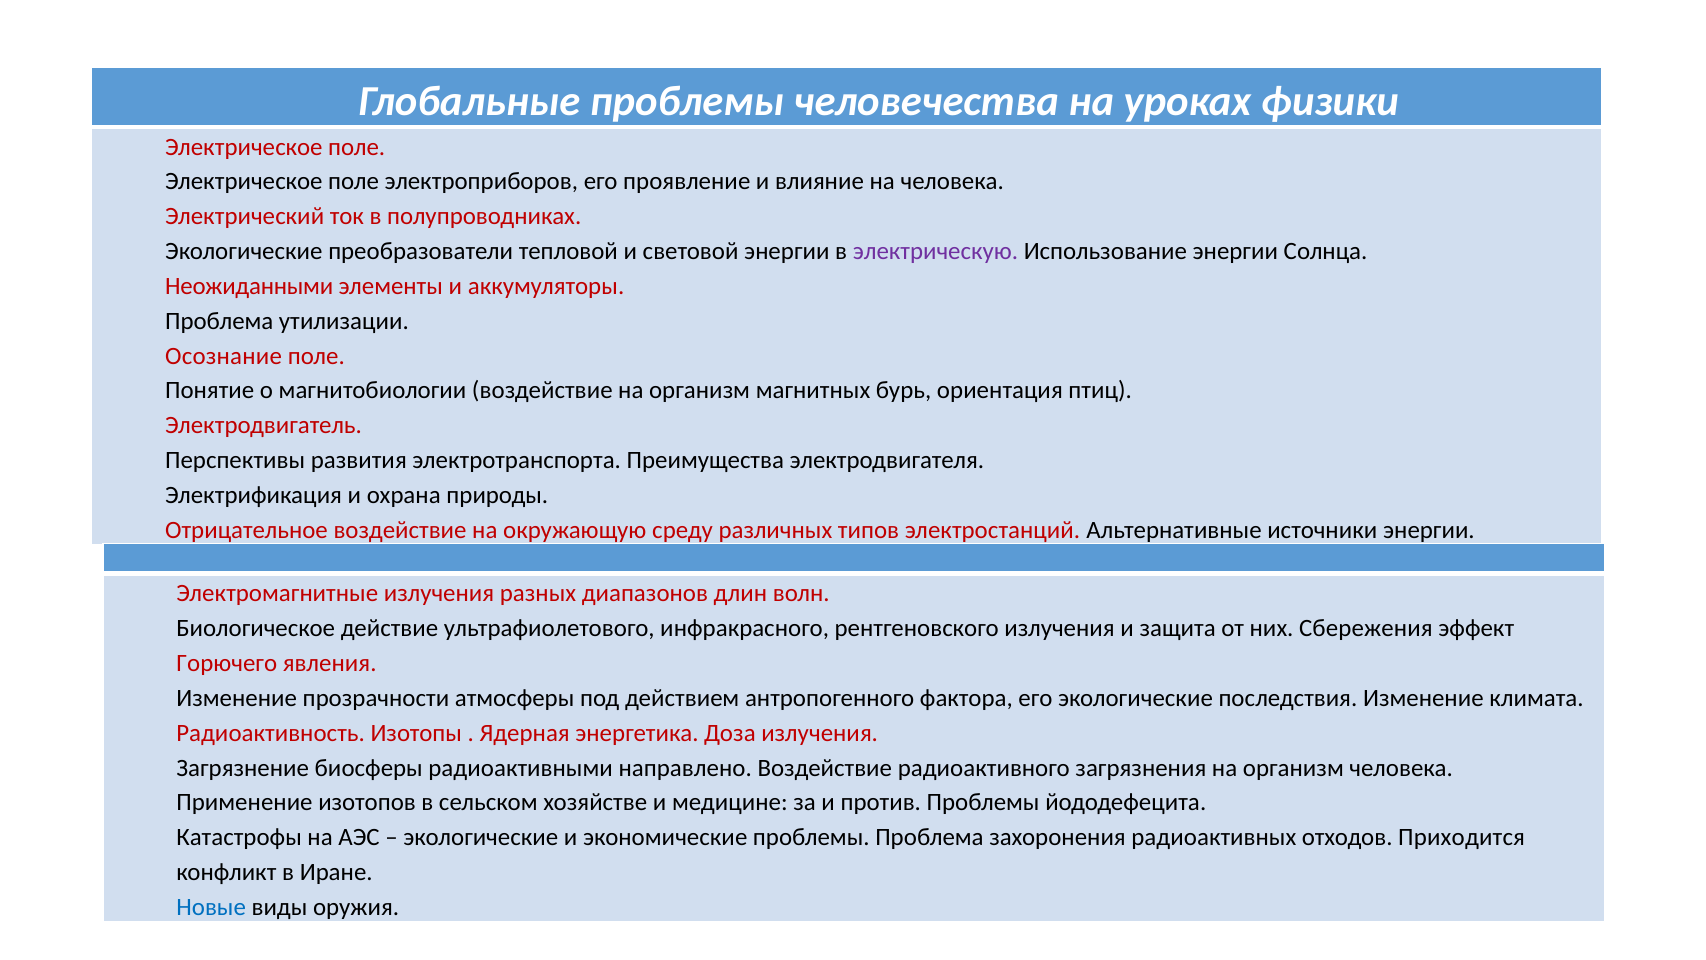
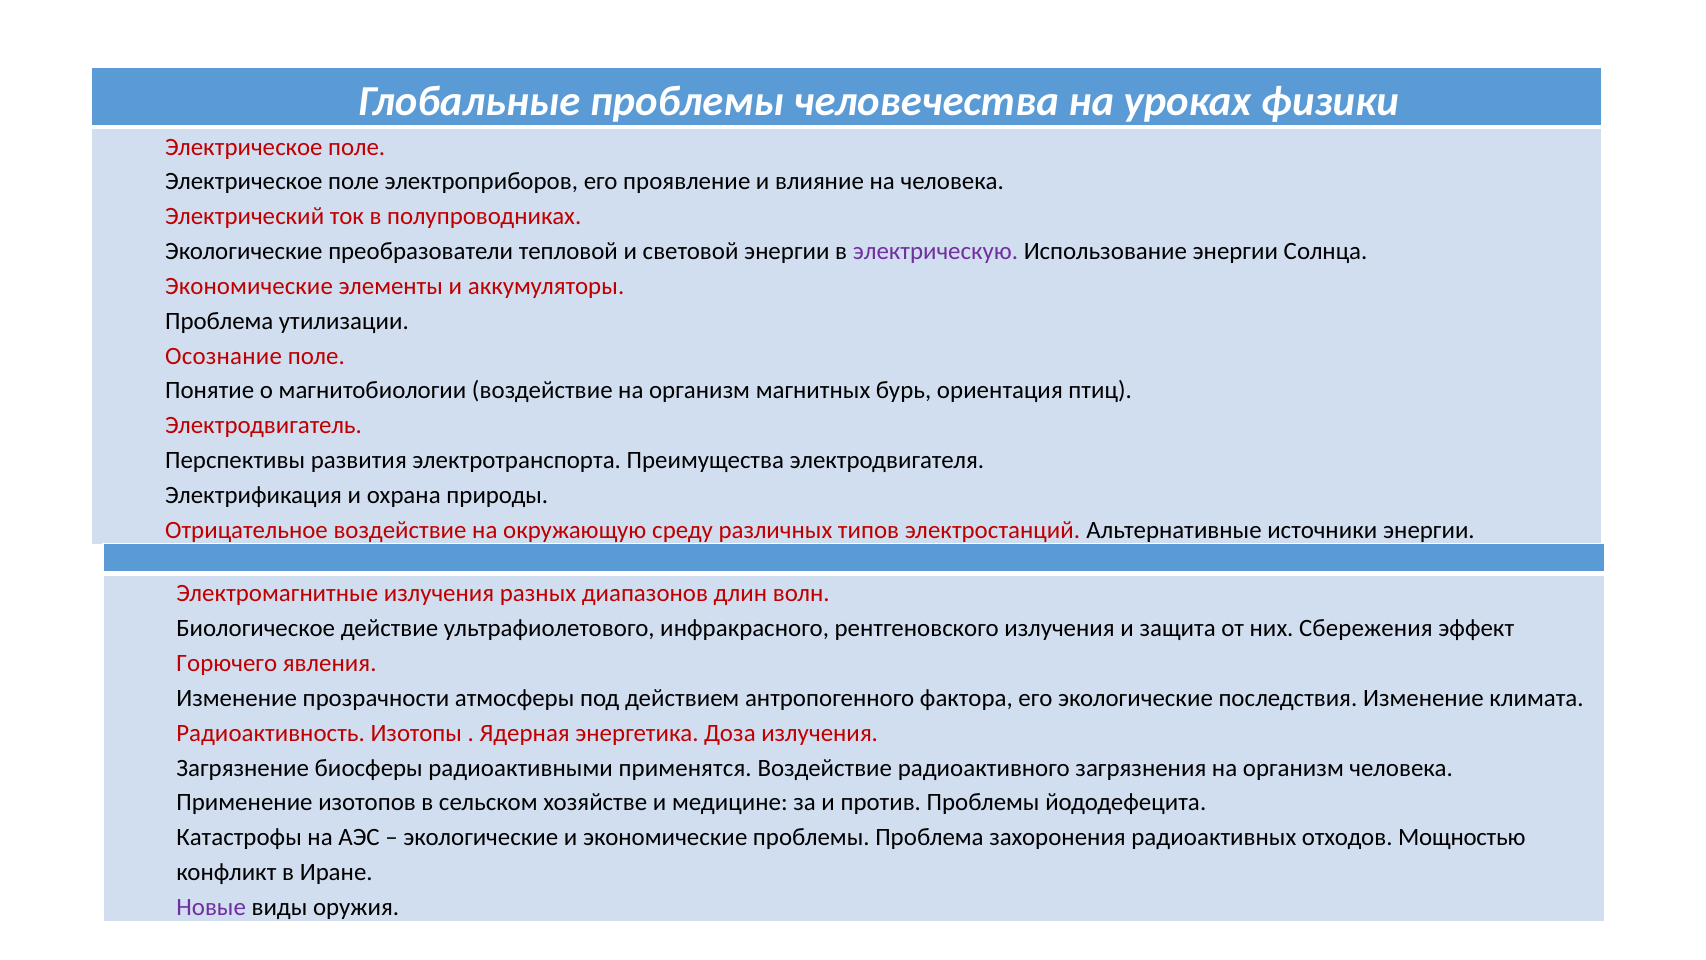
Неожиданными at (249, 286): Неожиданными -> Экономические
направлено: направлено -> применятся
Приходится: Приходится -> Мощностью
Новые colour: blue -> purple
